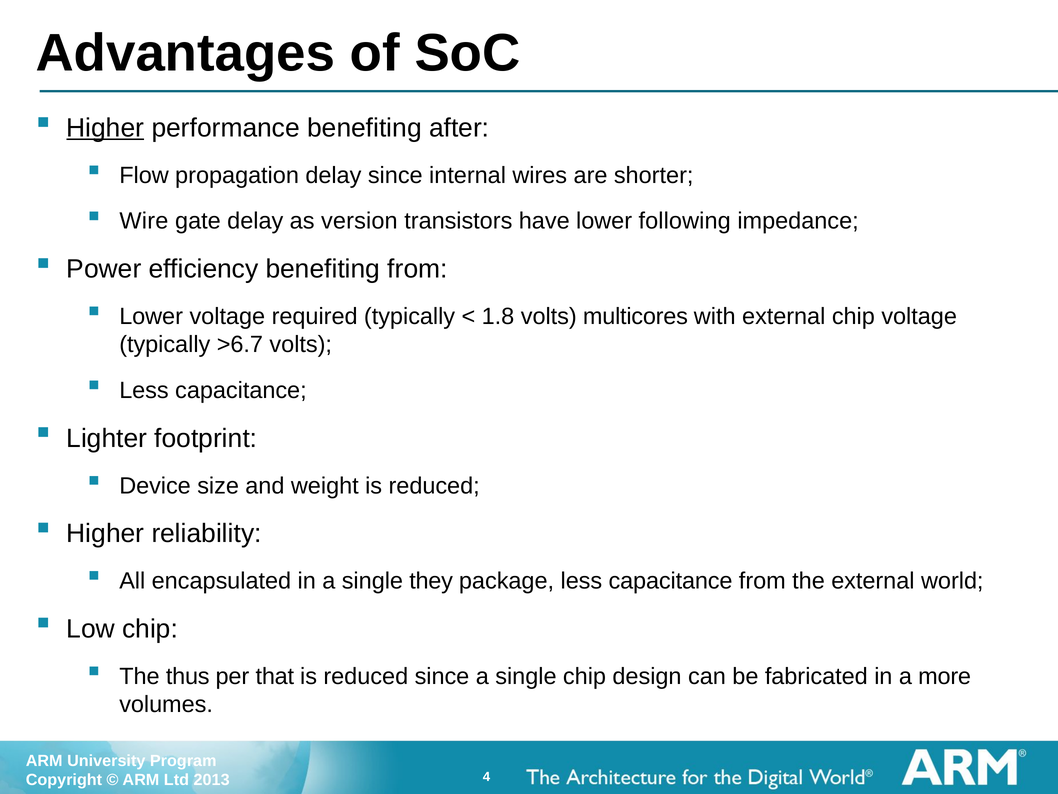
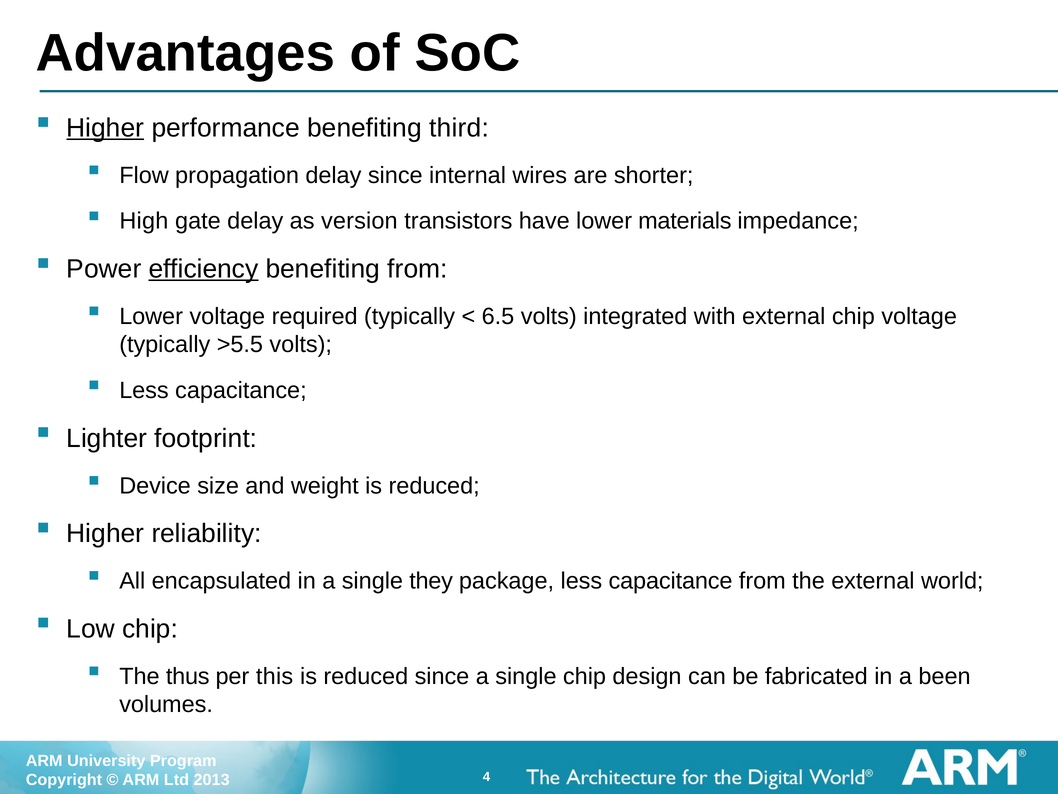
after: after -> third
Wire: Wire -> High
following: following -> materials
efficiency underline: none -> present
1.8: 1.8 -> 6.5
multicores: multicores -> integrated
>6.7: >6.7 -> >5.5
that: that -> this
more: more -> been
